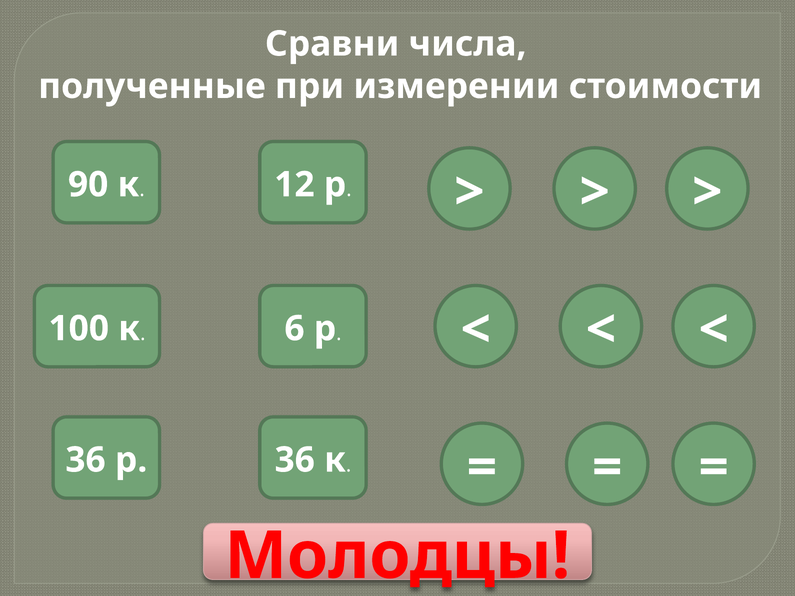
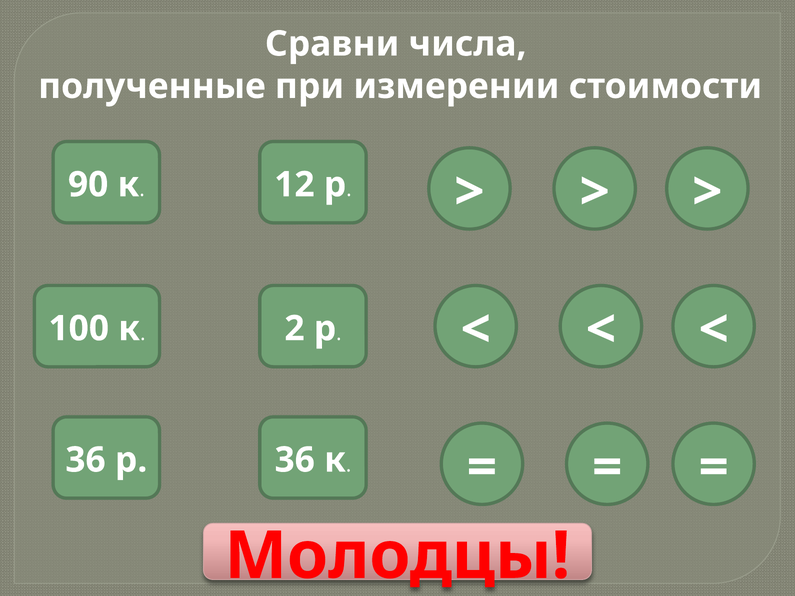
6: 6 -> 2
